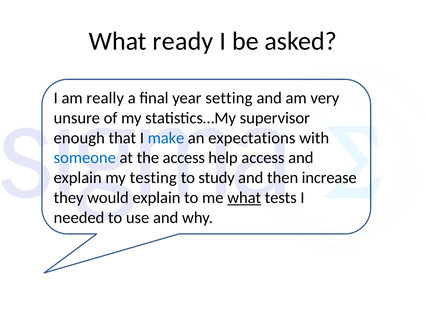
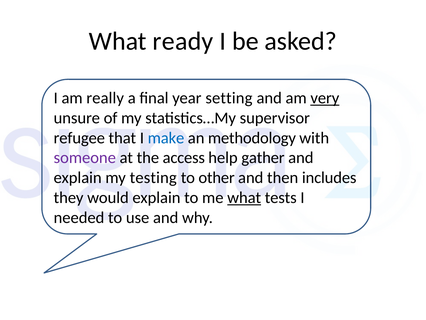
very underline: none -> present
enough: enough -> refugee
expectations: expectations -> methodology
someone colour: blue -> purple
help access: access -> gather
study: study -> other
increase: increase -> includes
